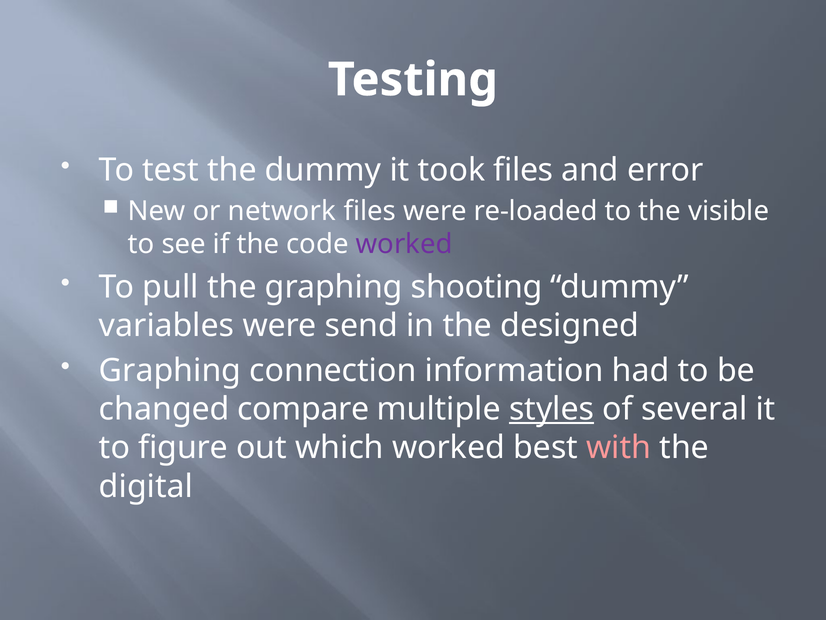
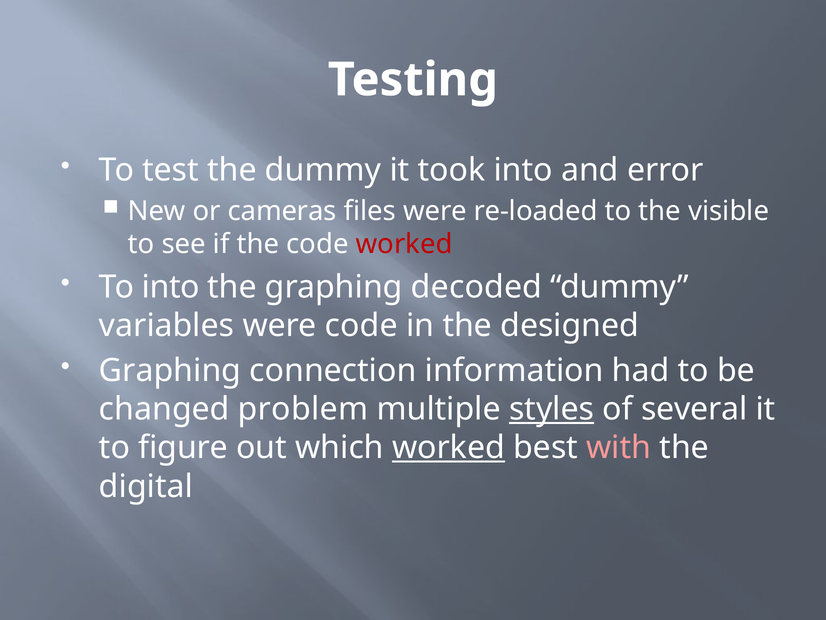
took files: files -> into
network: network -> cameras
worked at (404, 244) colour: purple -> red
To pull: pull -> into
shooting: shooting -> decoded
were send: send -> code
compare: compare -> problem
worked at (448, 447) underline: none -> present
